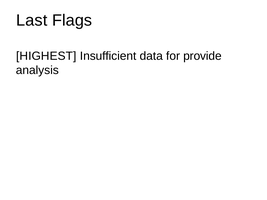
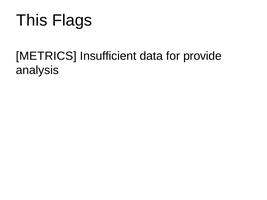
Last: Last -> This
HIGHEST: HIGHEST -> METRICS
